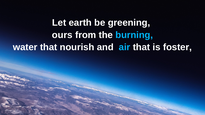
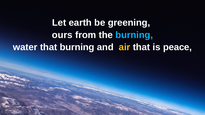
that nourish: nourish -> burning
air colour: light blue -> yellow
foster: foster -> peace
